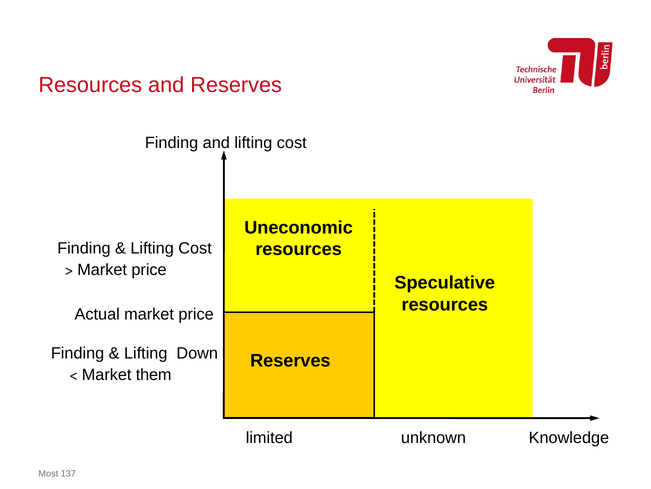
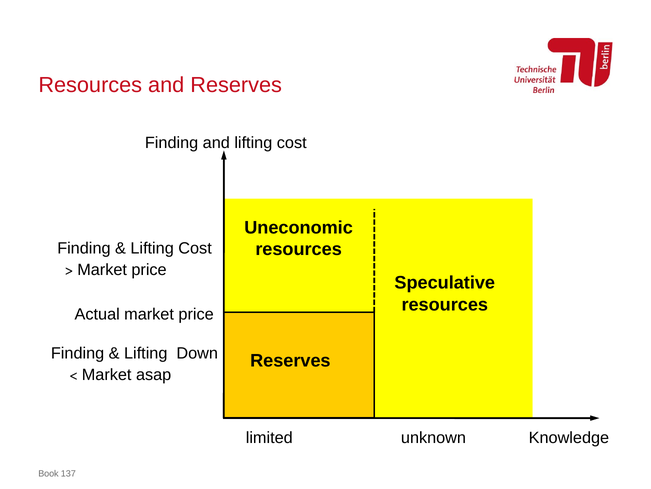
them: them -> asap
Most: Most -> Book
